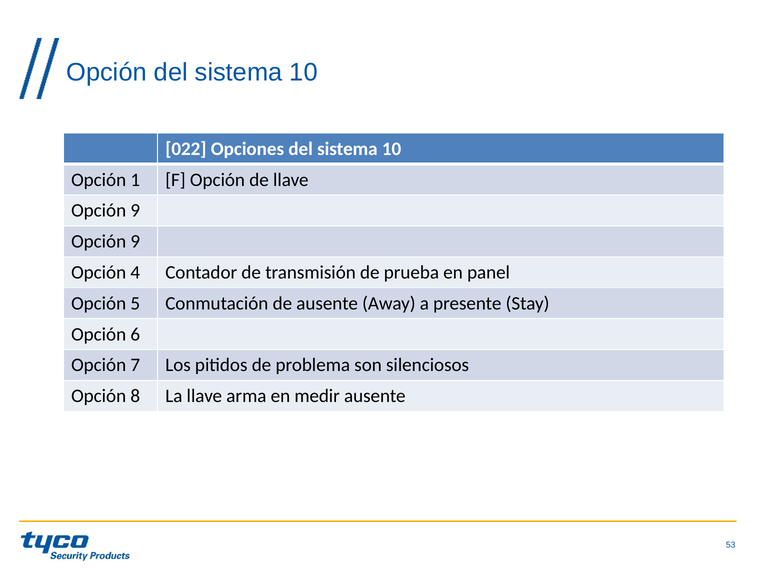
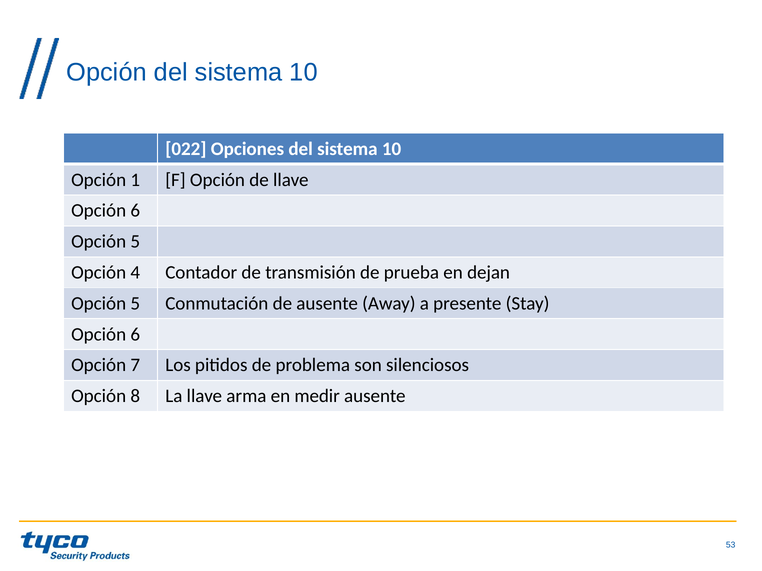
9 at (135, 211): 9 -> 6
9 at (135, 242): 9 -> 5
panel: panel -> dejan
